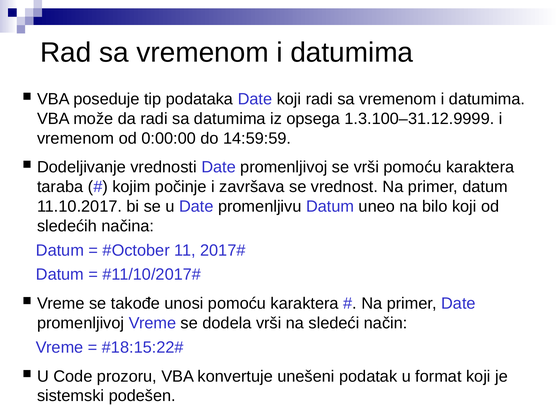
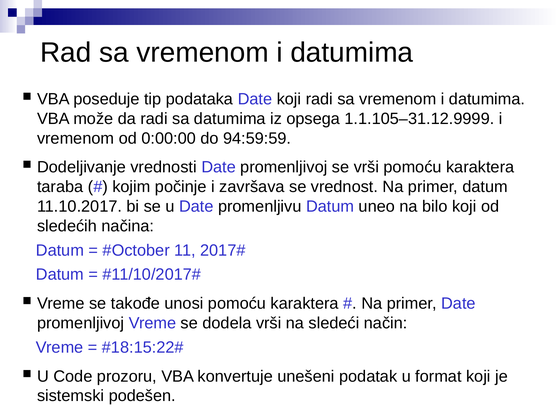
1.3.100–31.12.9999: 1.3.100–31.12.9999 -> 1.1.105–31.12.9999
14:59:59: 14:59:59 -> 94:59:59
